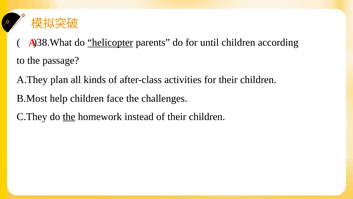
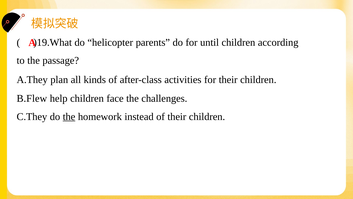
)38.What: )38.What -> )19.What
helicopter underline: present -> none
B.Most: B.Most -> B.Flew
